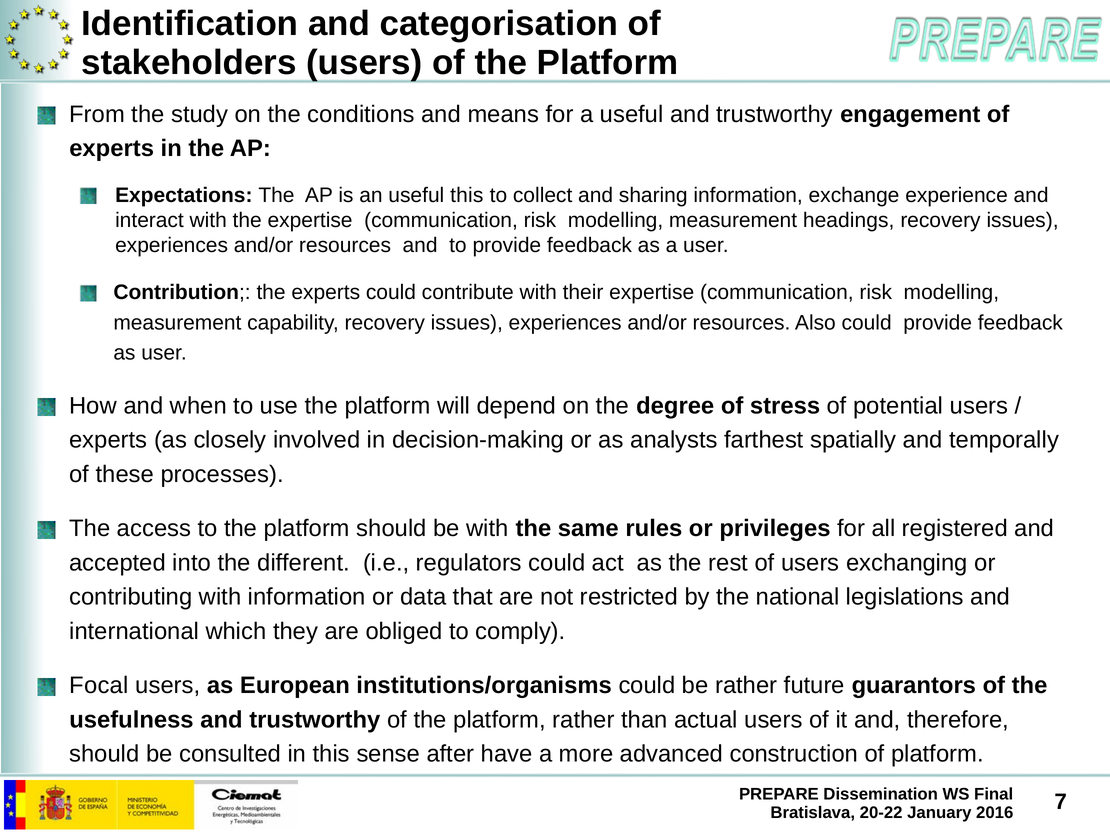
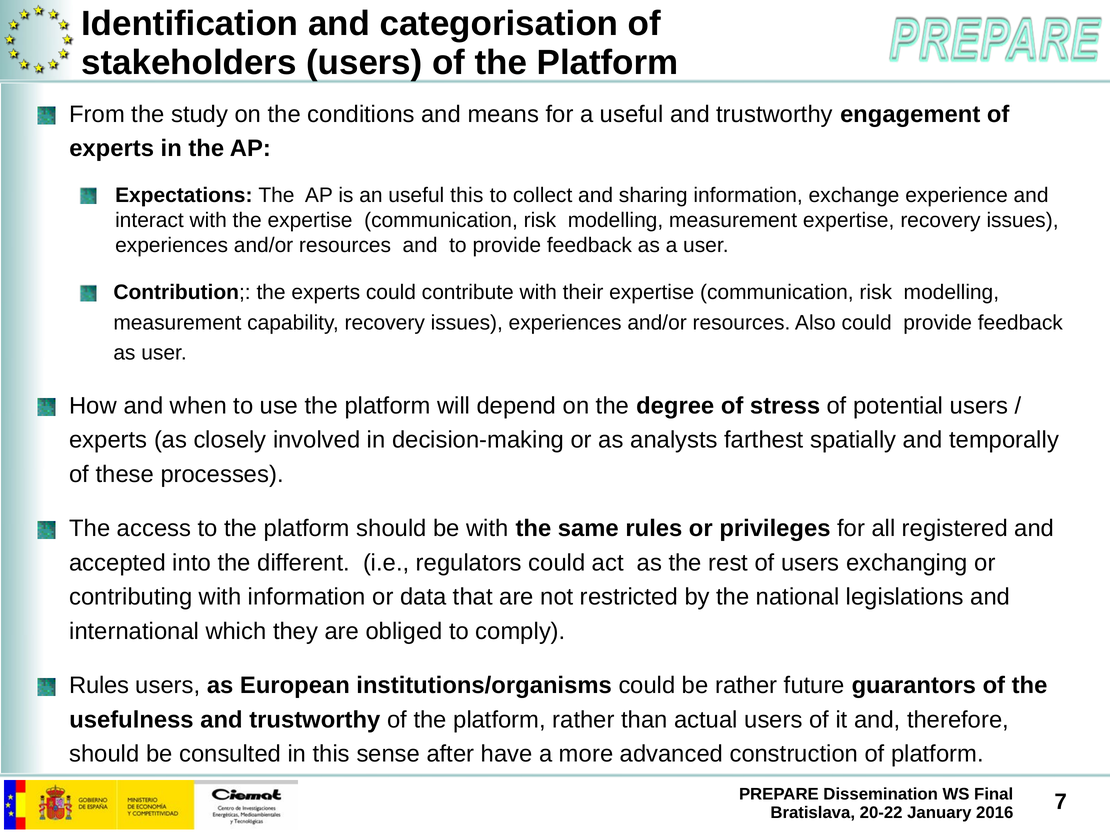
measurement headings: headings -> expertise
Focal at (99, 685): Focal -> Rules
